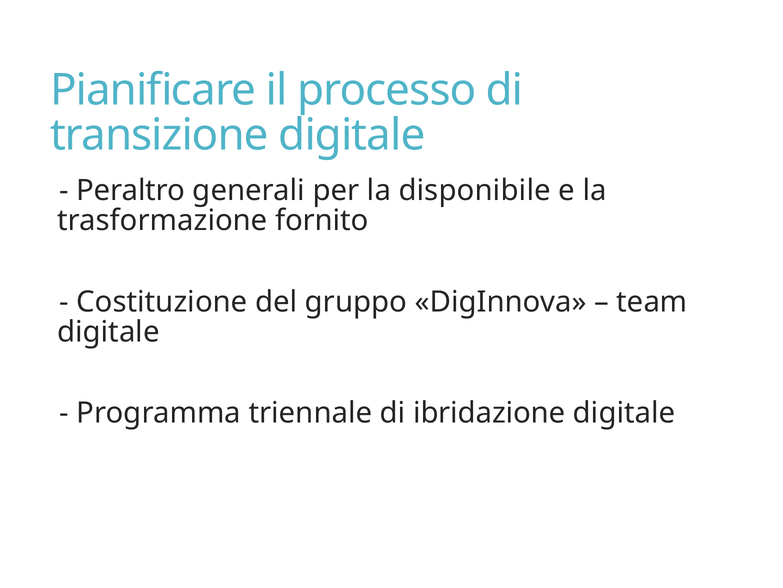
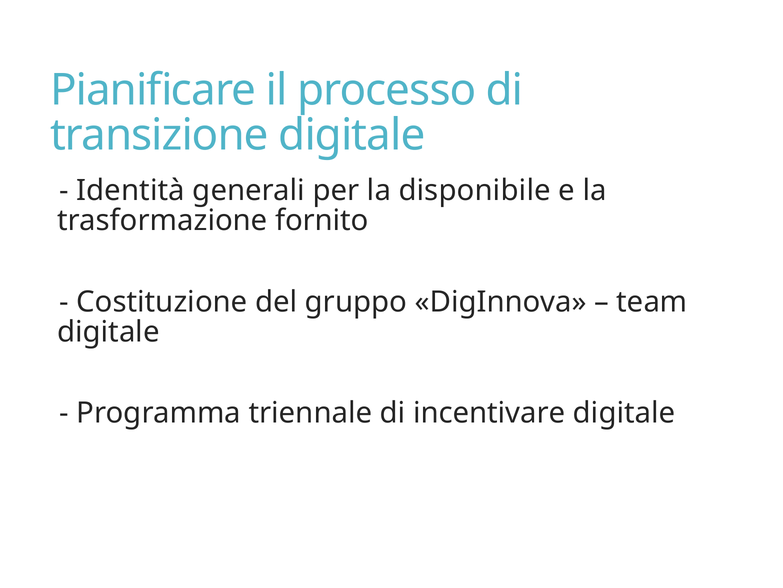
Peraltro: Peraltro -> Identità
ibridazione: ibridazione -> incentivare
